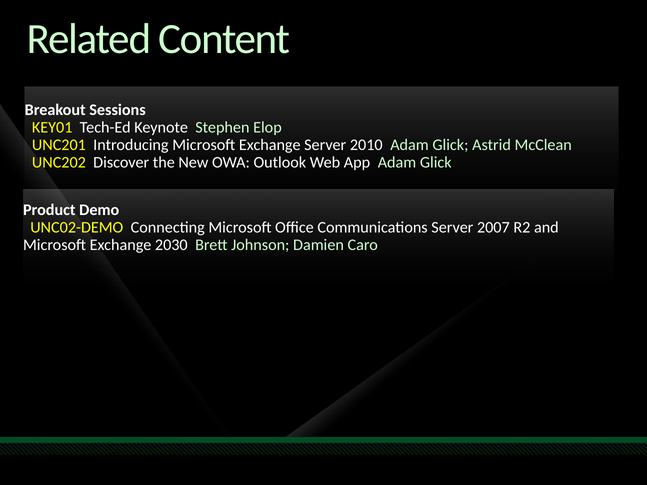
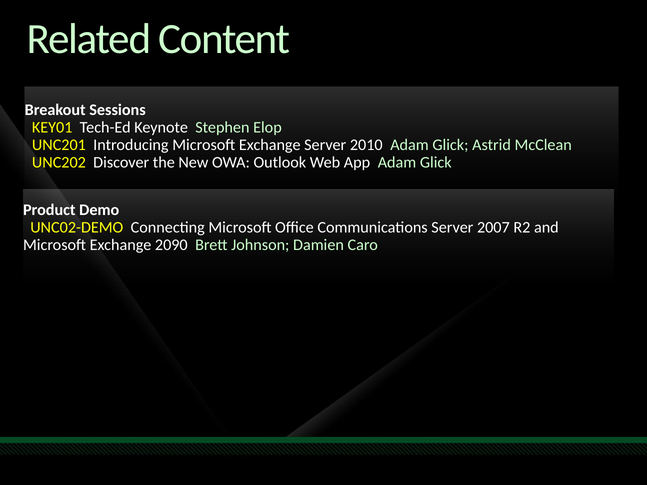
2030: 2030 -> 2090
